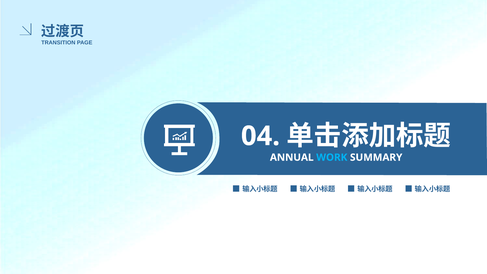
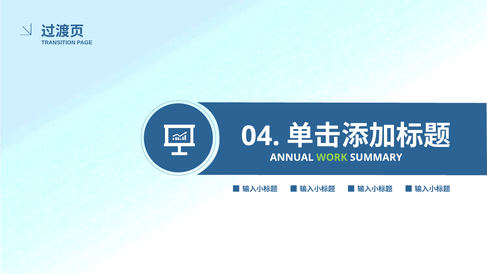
WORK colour: light blue -> light green
